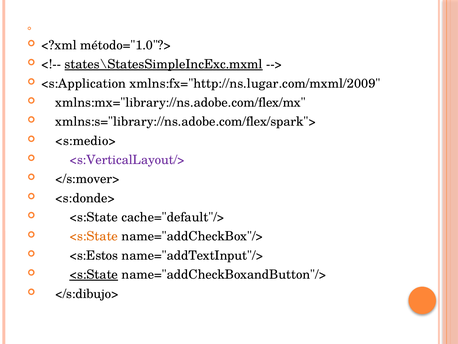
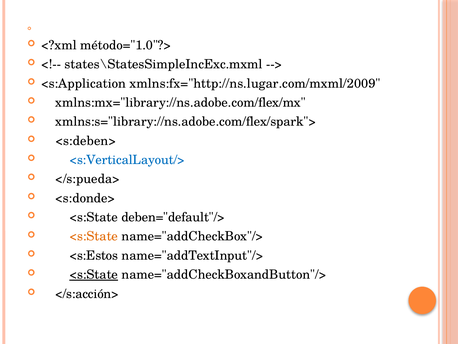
states\StatesSimpleIncExc.mxml underline: present -> none
<s:medio>: <s:medio> -> <s:deben>
<s:VerticalLayout/> colour: purple -> blue
</s:mover>: </s:mover> -> </s:pueda>
cache="default"/>: cache="default"/> -> deben="default"/>
</s:dibujo>: </s:dibujo> -> </s:acción>
